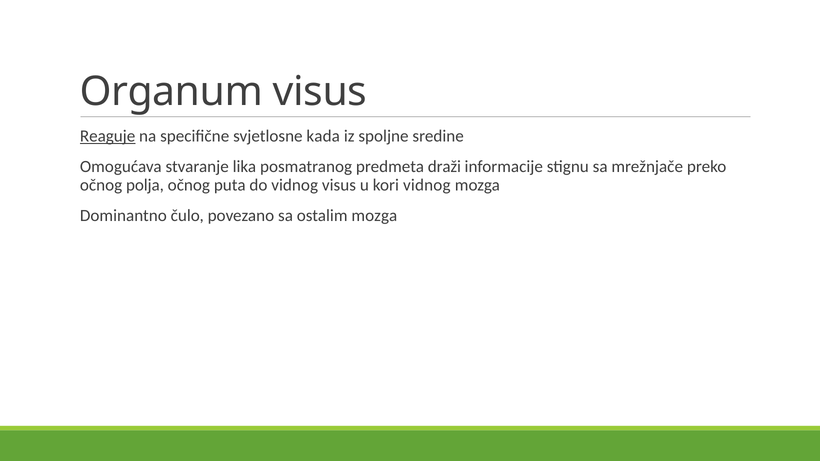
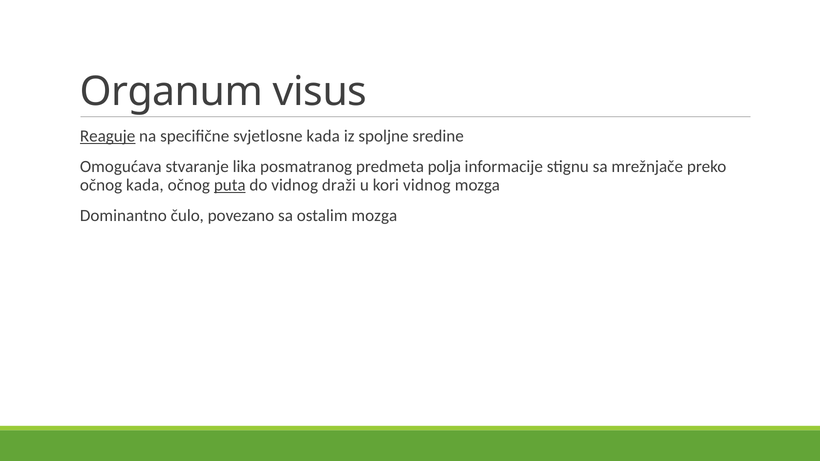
draži: draži -> polja
očnog polja: polja -> kada
puta underline: none -> present
vidnog visus: visus -> draži
